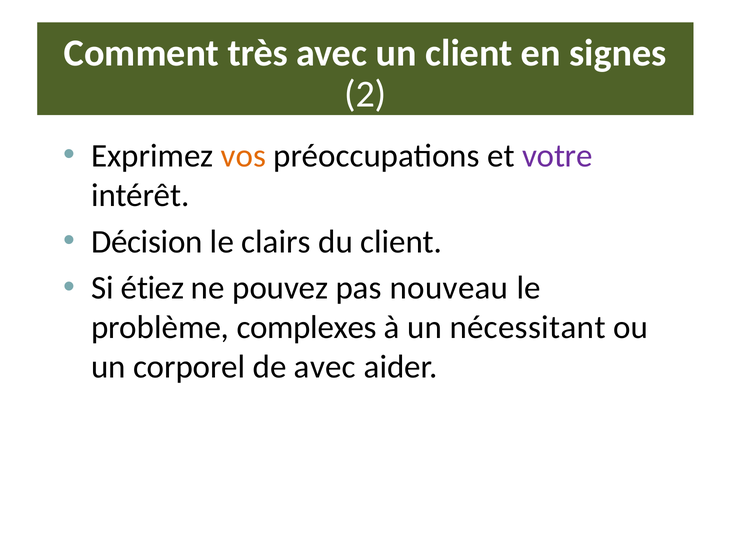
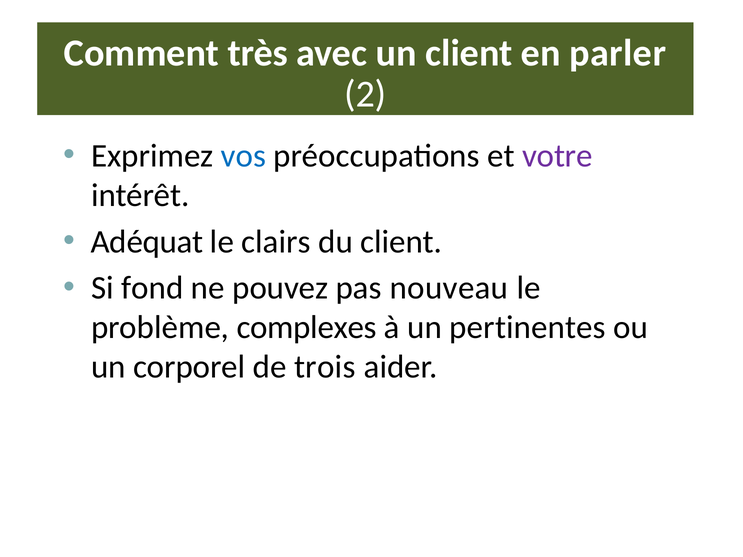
signes: signes -> parler
vos colour: orange -> blue
Décision: Décision -> Adéquat
étiez: étiez -> fond
nécessitant: nécessitant -> pertinentes
de avec: avec -> trois
